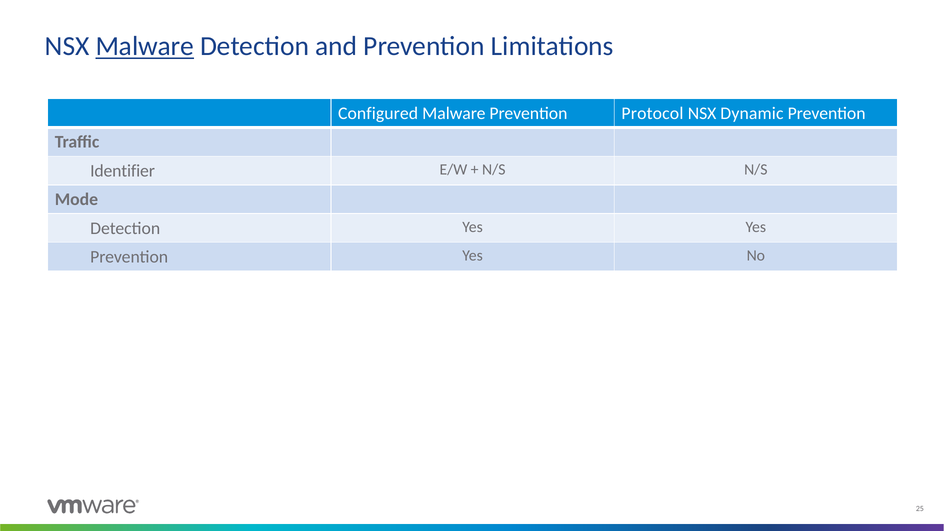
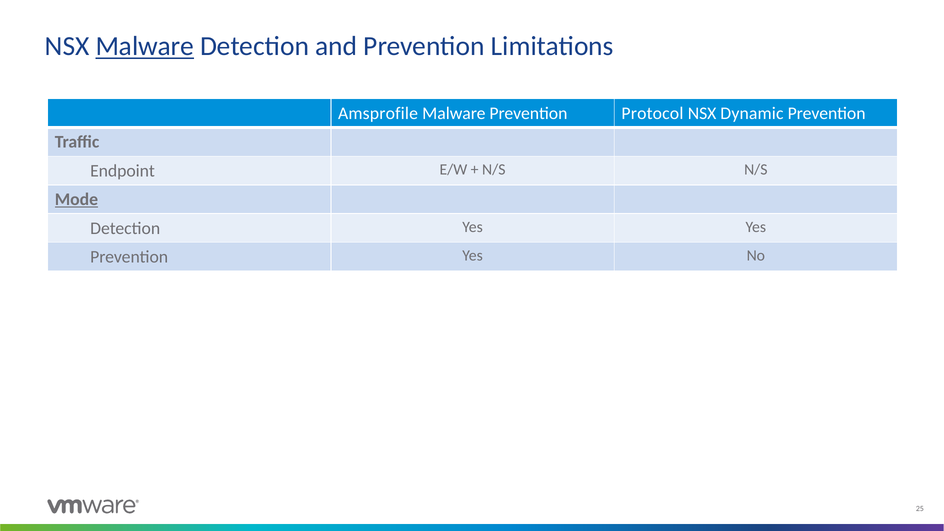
Configured: Configured -> Amsprofile
Identifier: Identifier -> Endpoint
Mode underline: none -> present
